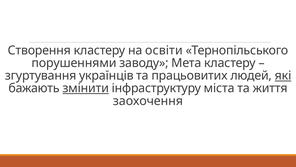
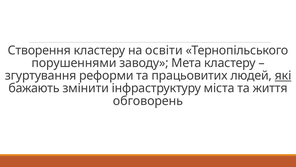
українців: українців -> реформи
змінити underline: present -> none
заохочення: заохочення -> обговорень
